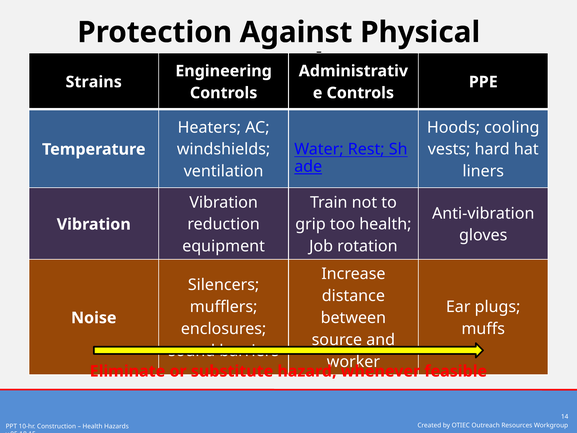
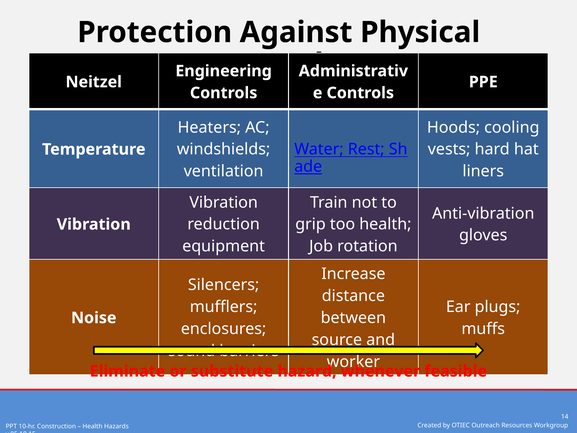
Strains: Strains -> Neitzel
